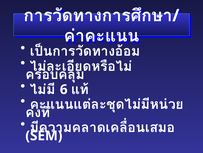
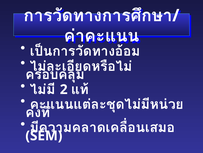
6: 6 -> 2
